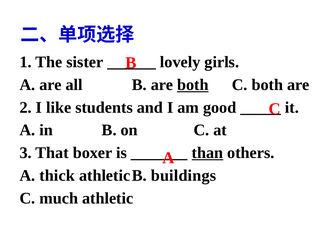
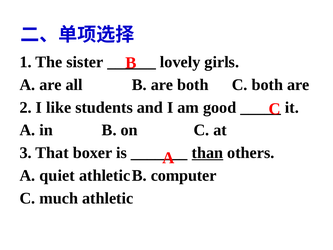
both at (193, 85) underline: present -> none
thick: thick -> quiet
buildings: buildings -> computer
